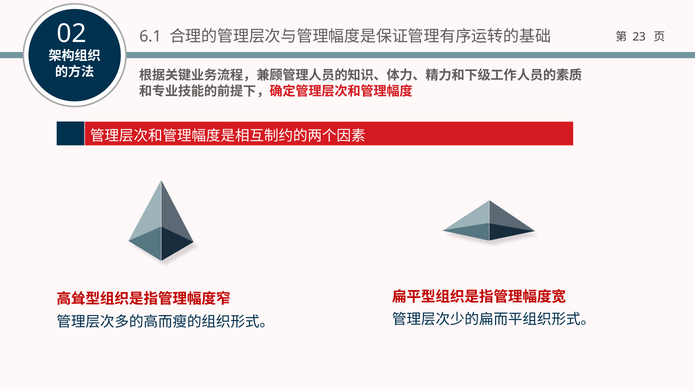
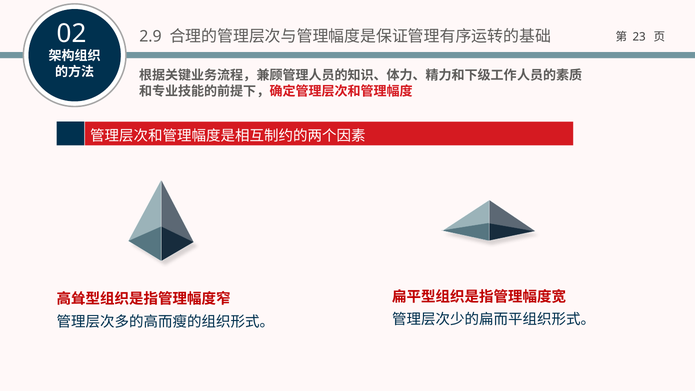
6.1: 6.1 -> 2.9
